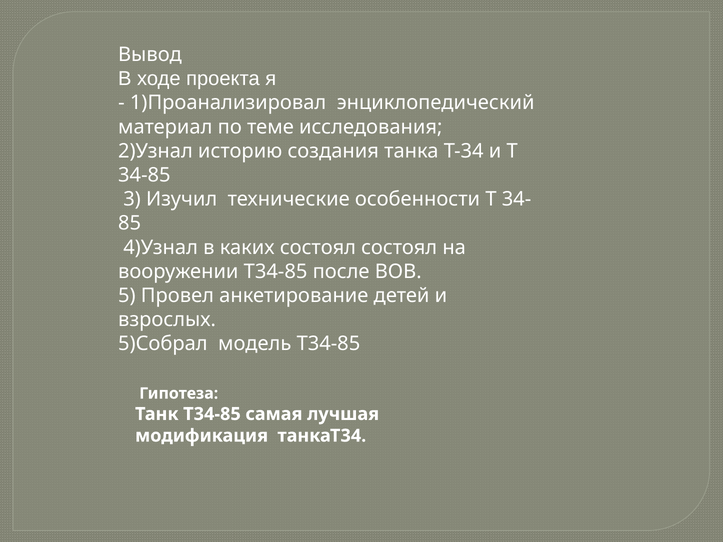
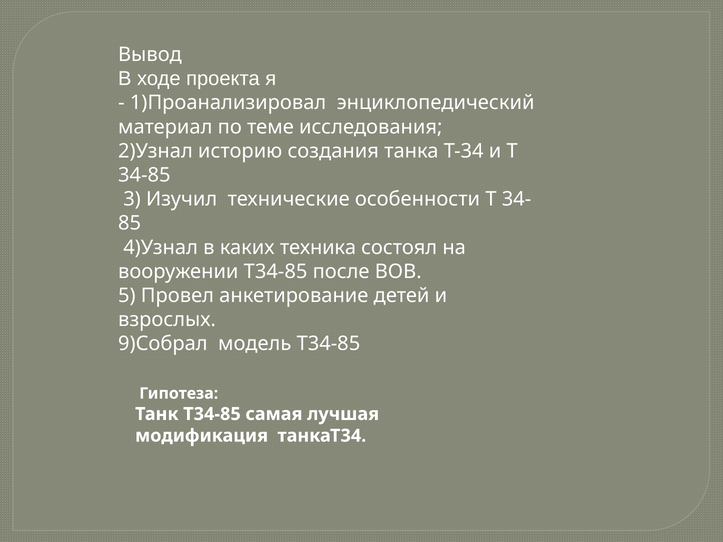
каких состоял: состоял -> техника
5)Собрал: 5)Собрал -> 9)Собрал
